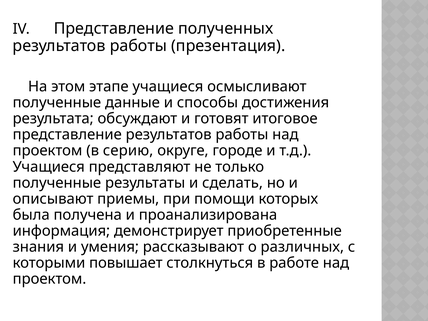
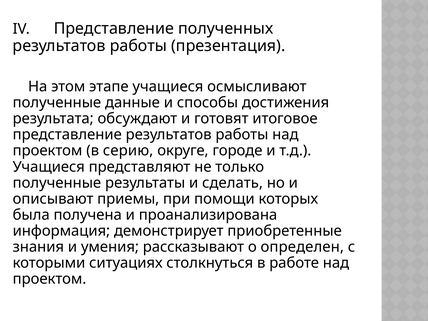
различных: различных -> определен
повышает: повышает -> ситуациях
